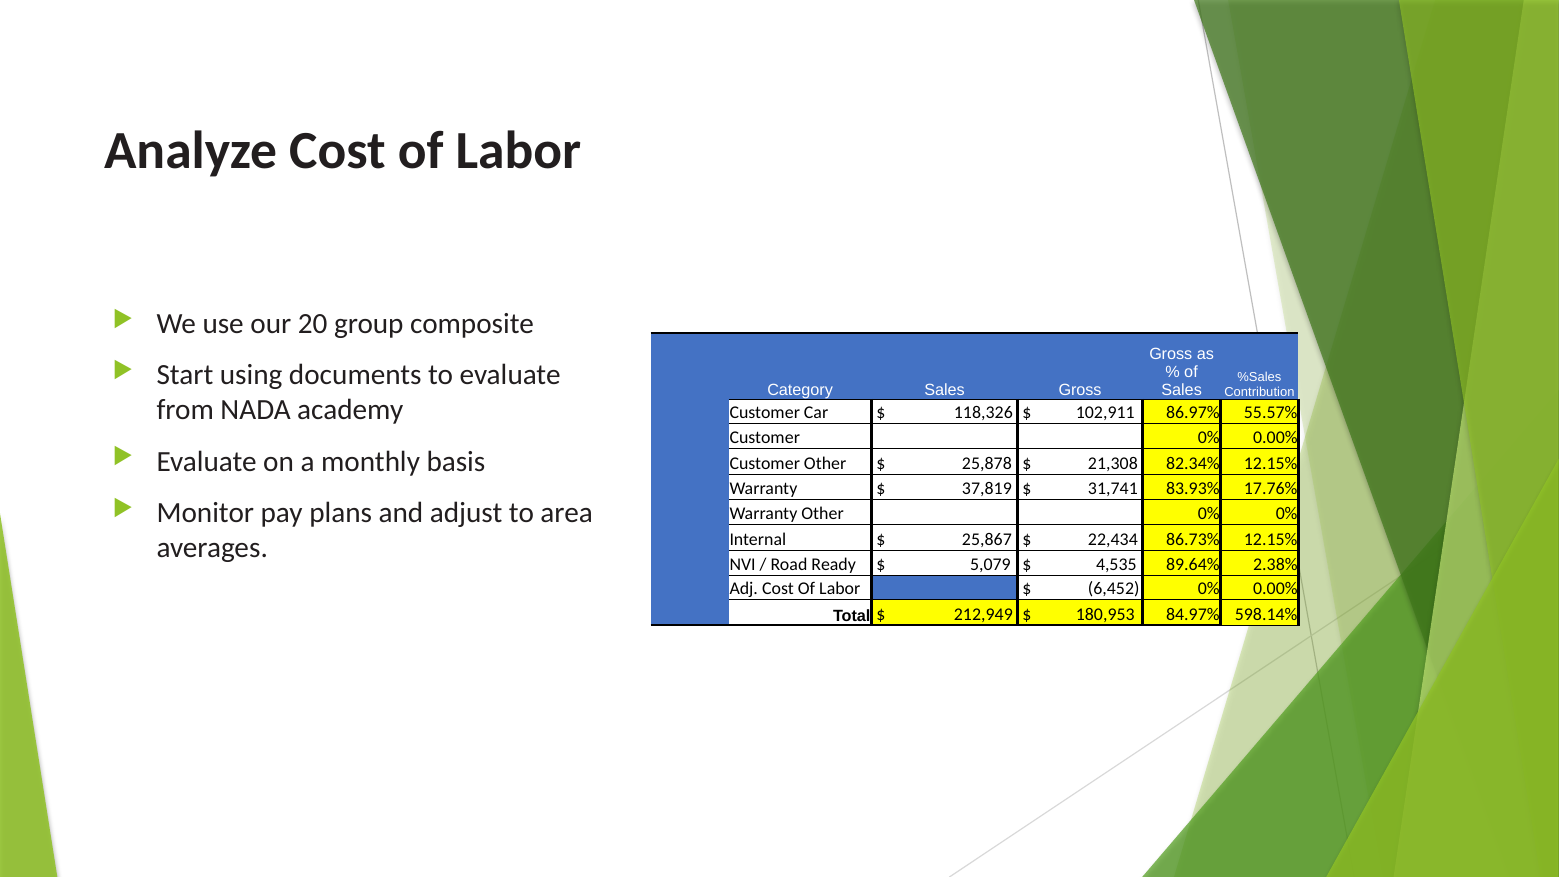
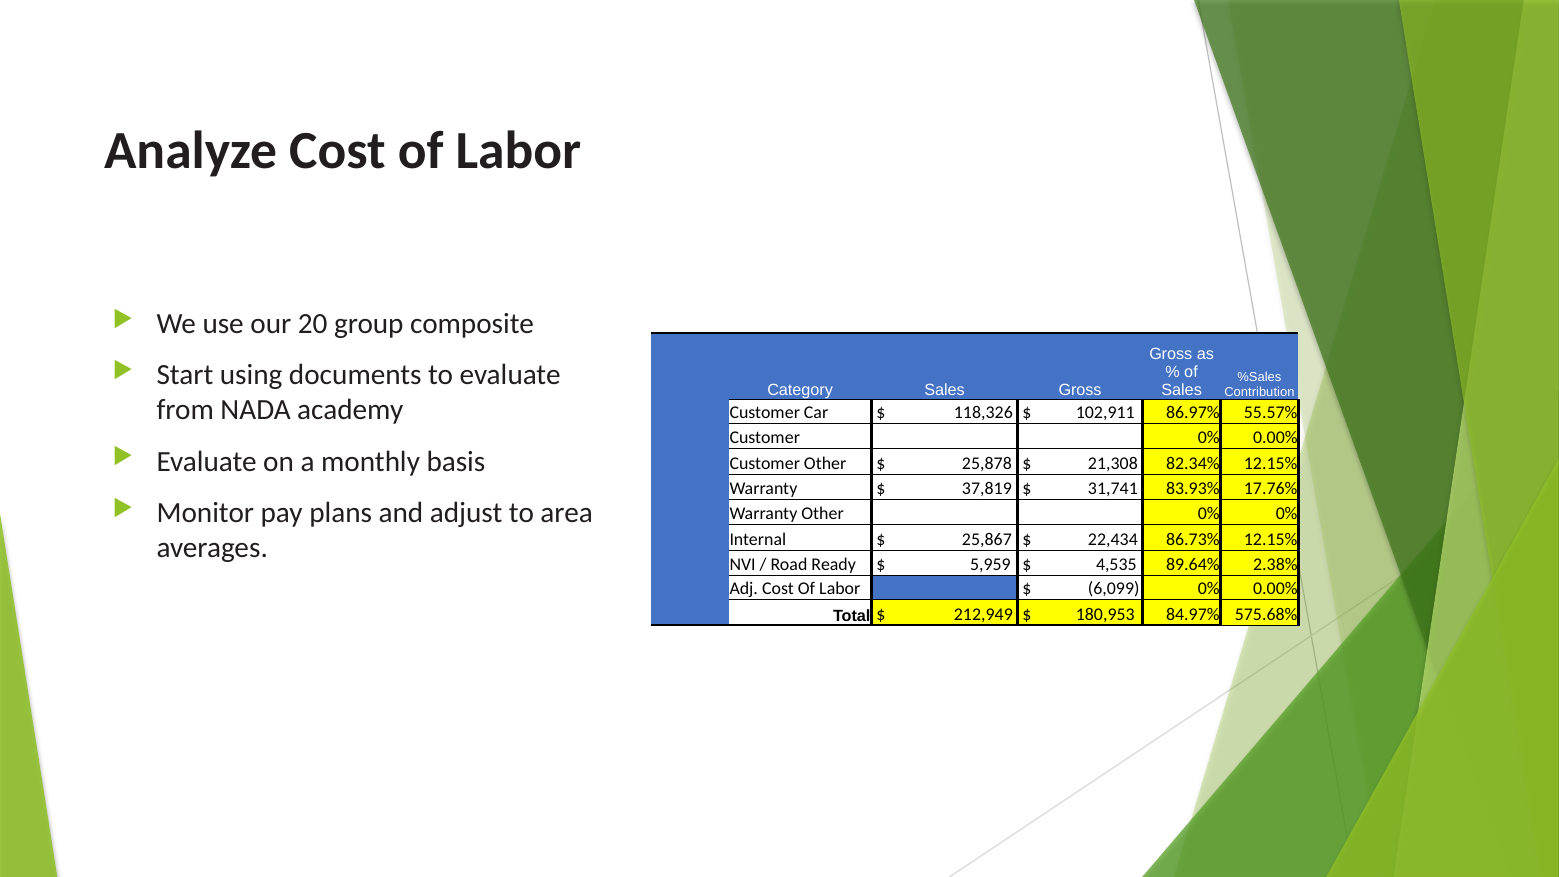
5,079: 5,079 -> 5,959
6,452: 6,452 -> 6,099
598.14%: 598.14% -> 575.68%
